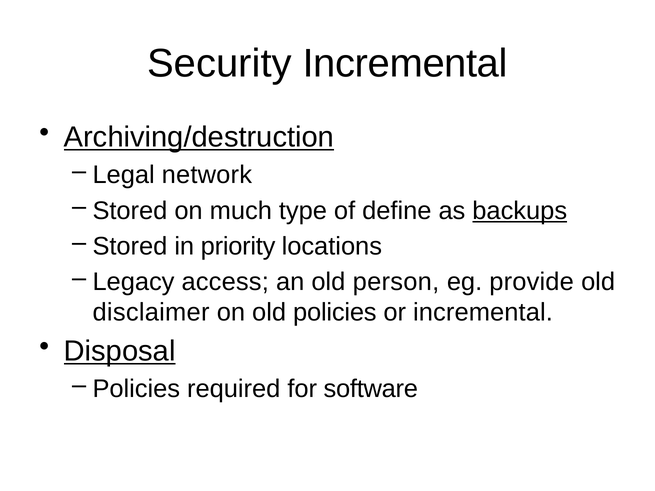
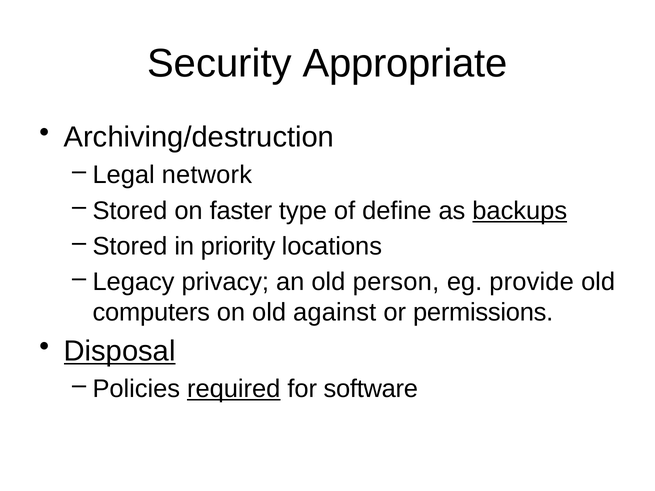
Security Incremental: Incremental -> Appropriate
Archiving/destruction underline: present -> none
much: much -> faster
access: access -> privacy
disclaimer: disclaimer -> computers
old policies: policies -> against
or incremental: incremental -> permissions
required underline: none -> present
